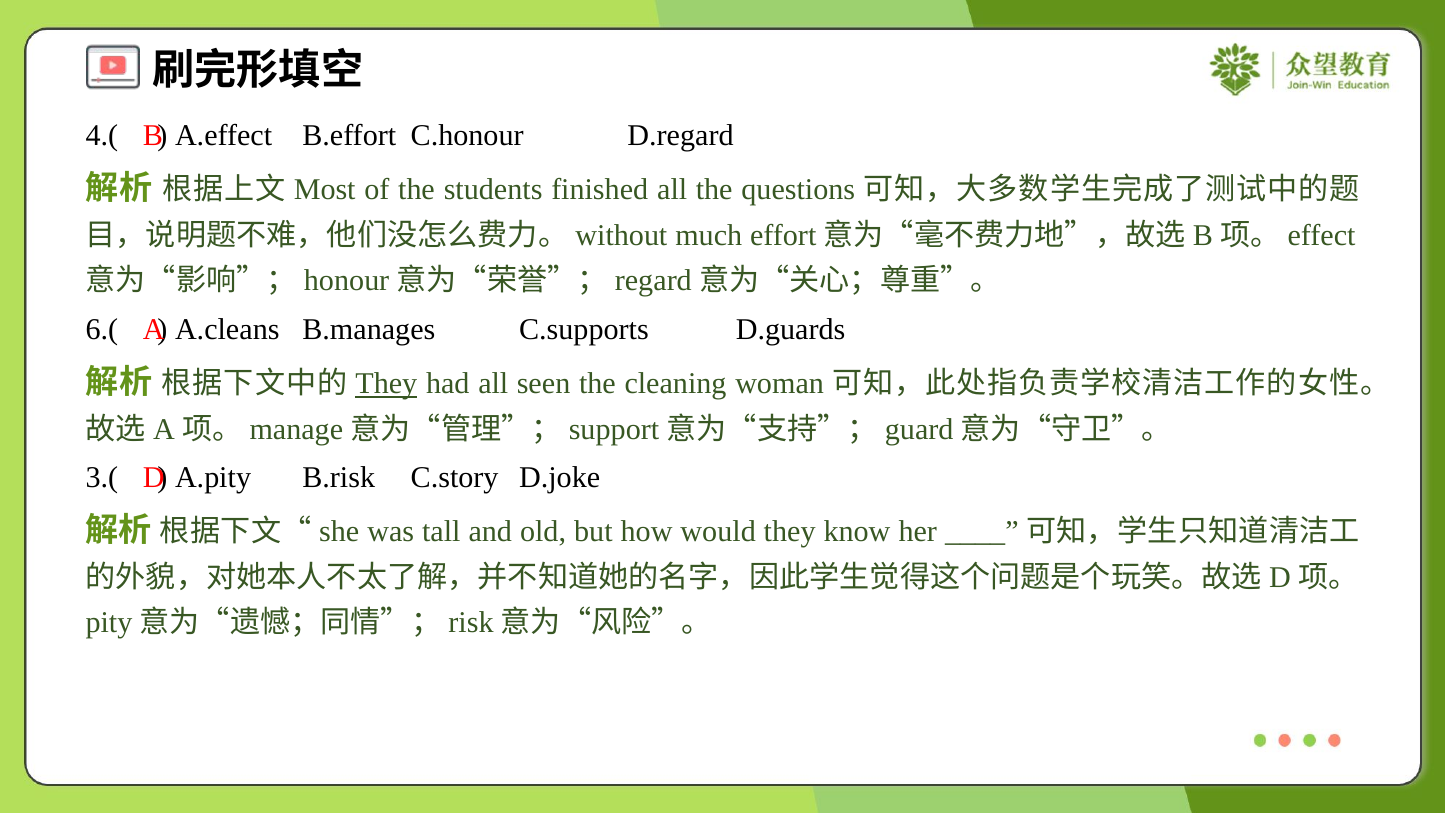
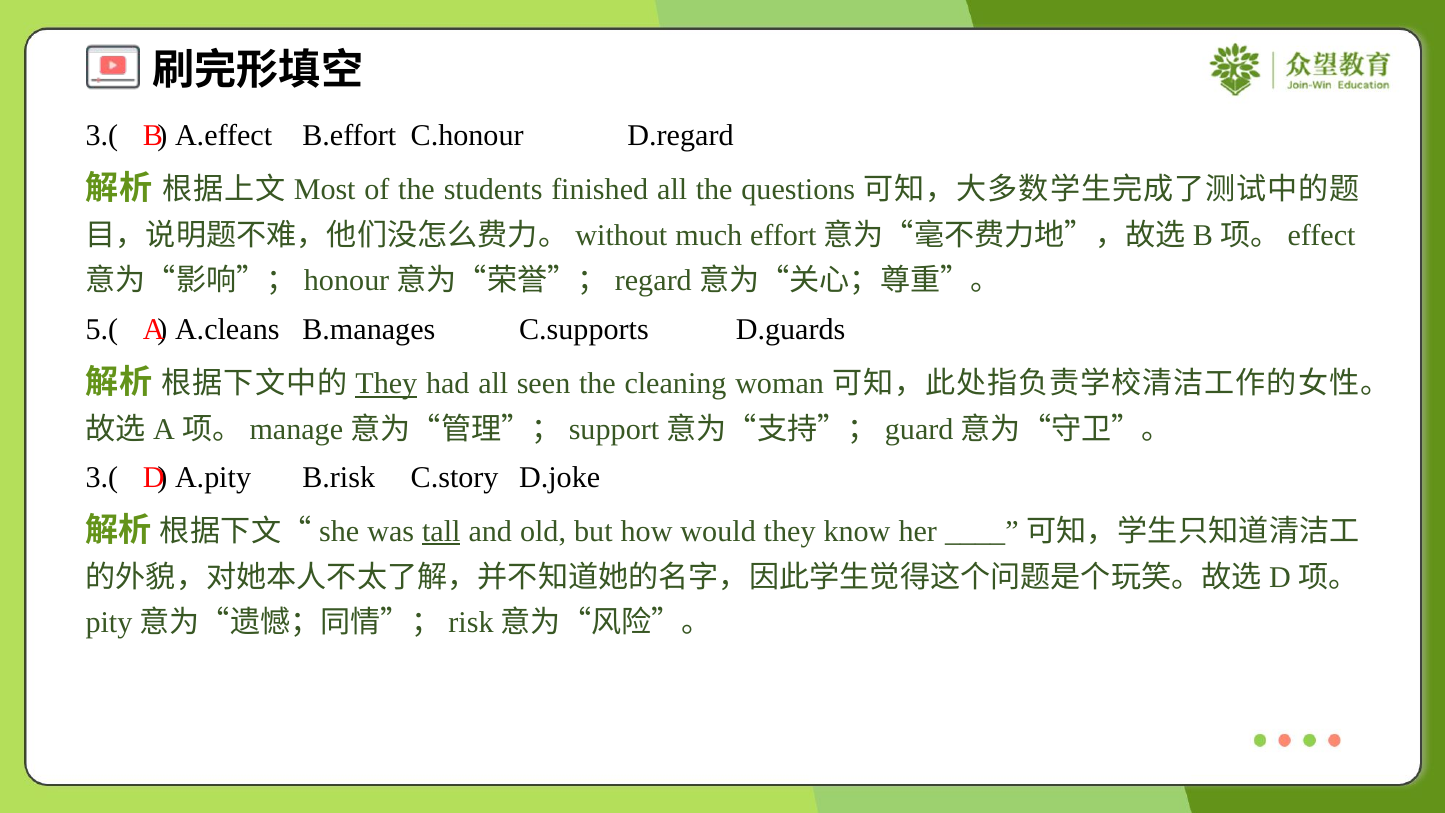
4.( at (102, 135): 4.( -> 3.(
6.(: 6.( -> 5.(
tall underline: none -> present
